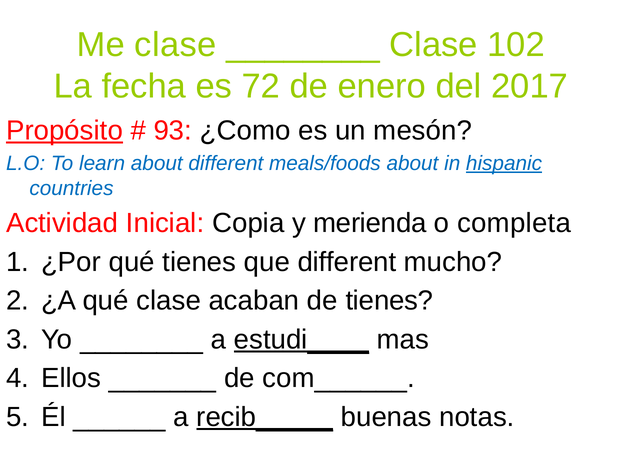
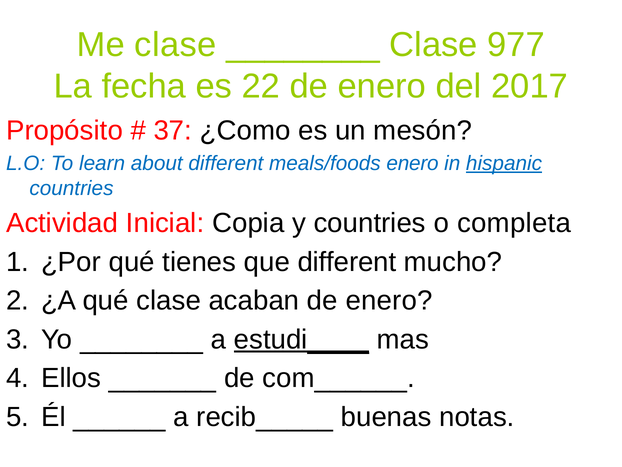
102: 102 -> 977
72: 72 -> 22
Propósito underline: present -> none
93: 93 -> 37
meals/foods about: about -> enero
y merienda: merienda -> countries
acaban de tienes: tienes -> enero
recib_____ underline: present -> none
